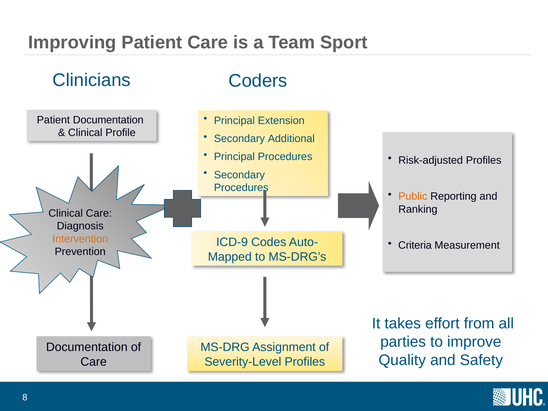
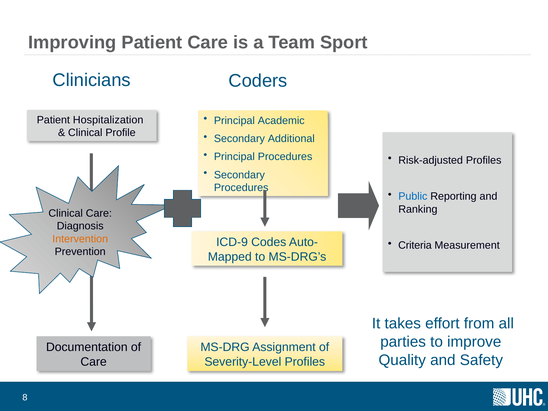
Patient Documentation: Documentation -> Hospitalization
Extension: Extension -> Academic
Public colour: orange -> blue
